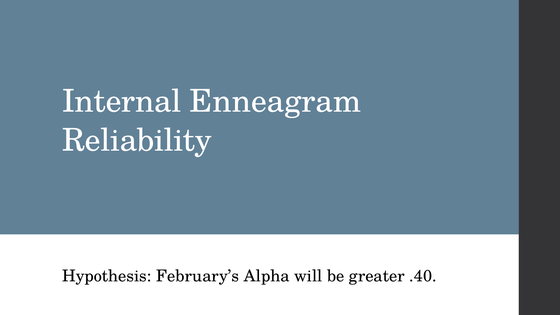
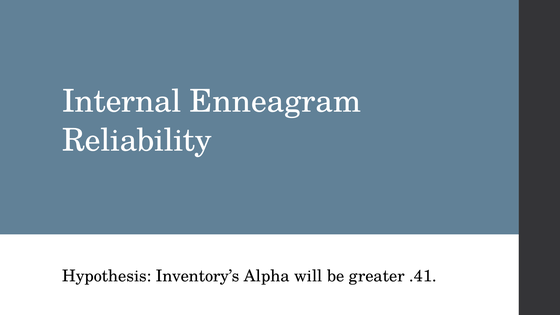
February’s: February’s -> Inventory’s
.40: .40 -> .41
